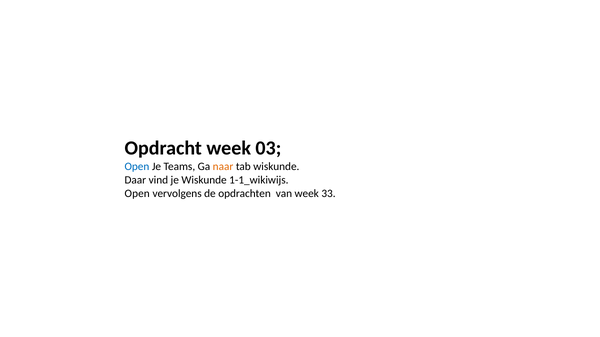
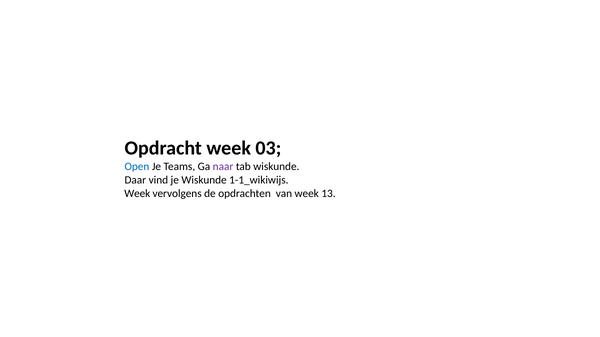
naar colour: orange -> purple
Open at (137, 194): Open -> Week
33: 33 -> 13
